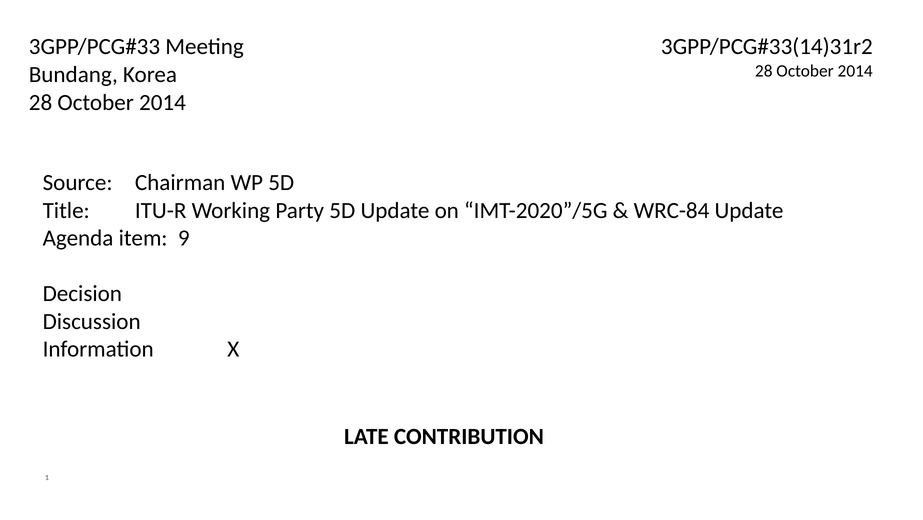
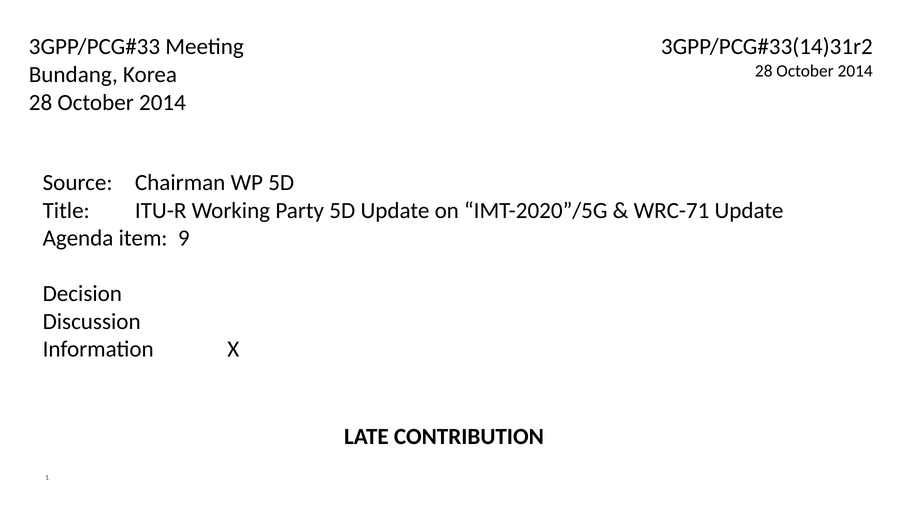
WRC-84: WRC-84 -> WRC-71
